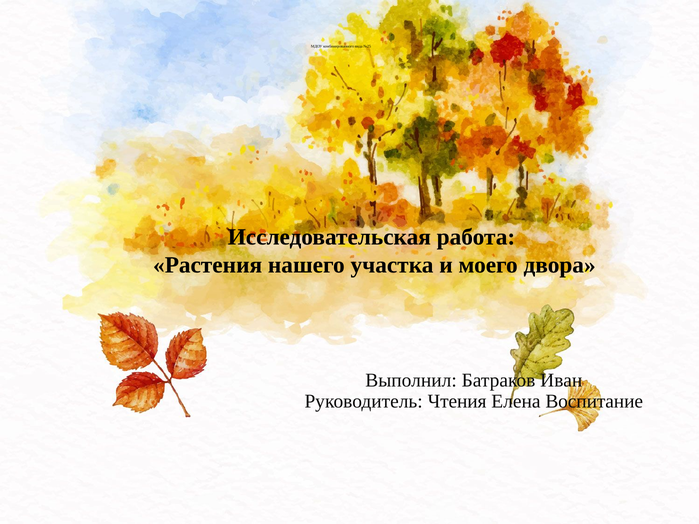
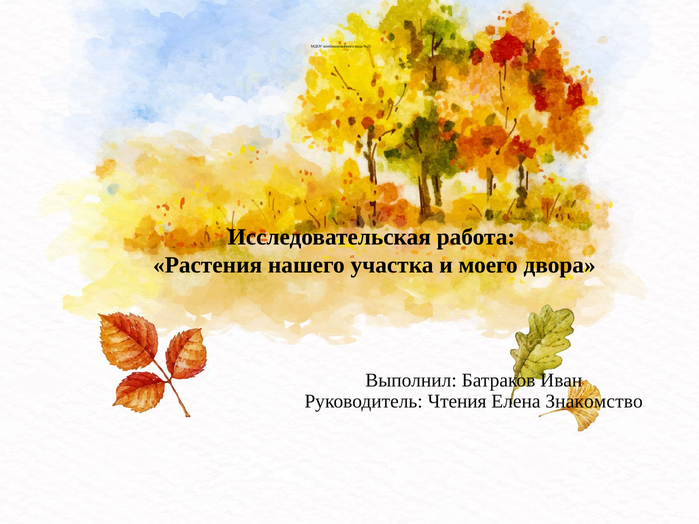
Воспитание: Воспитание -> Знакомство
